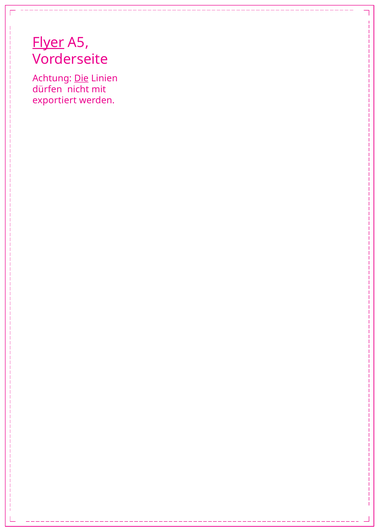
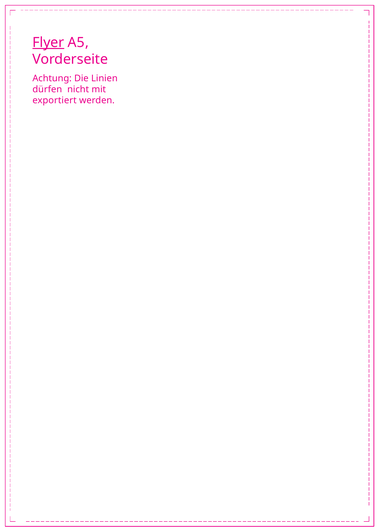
Die underline: present -> none
